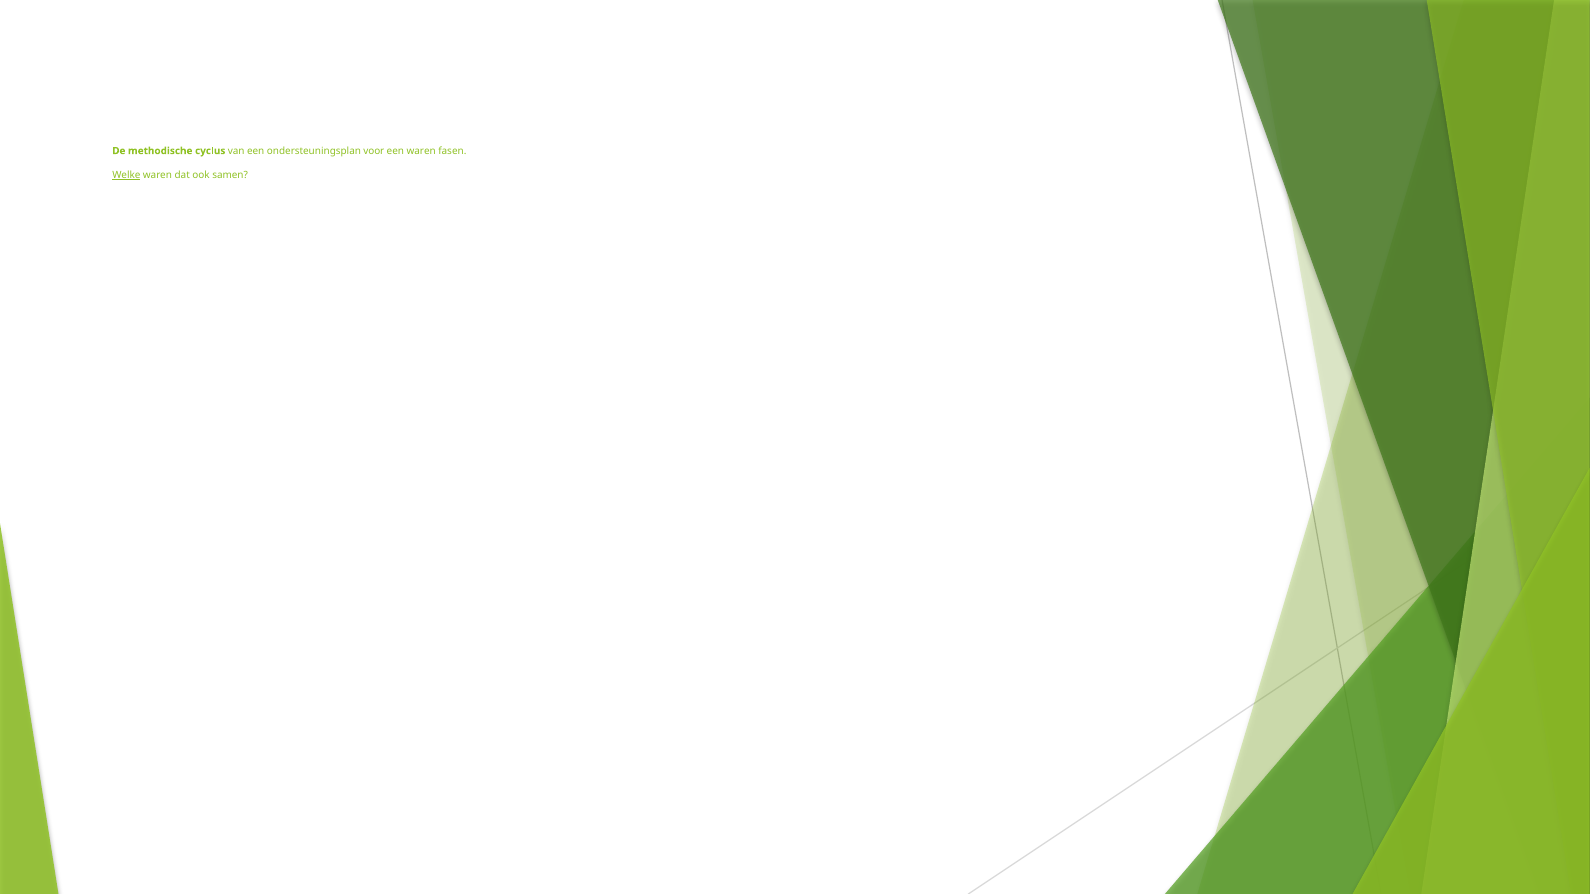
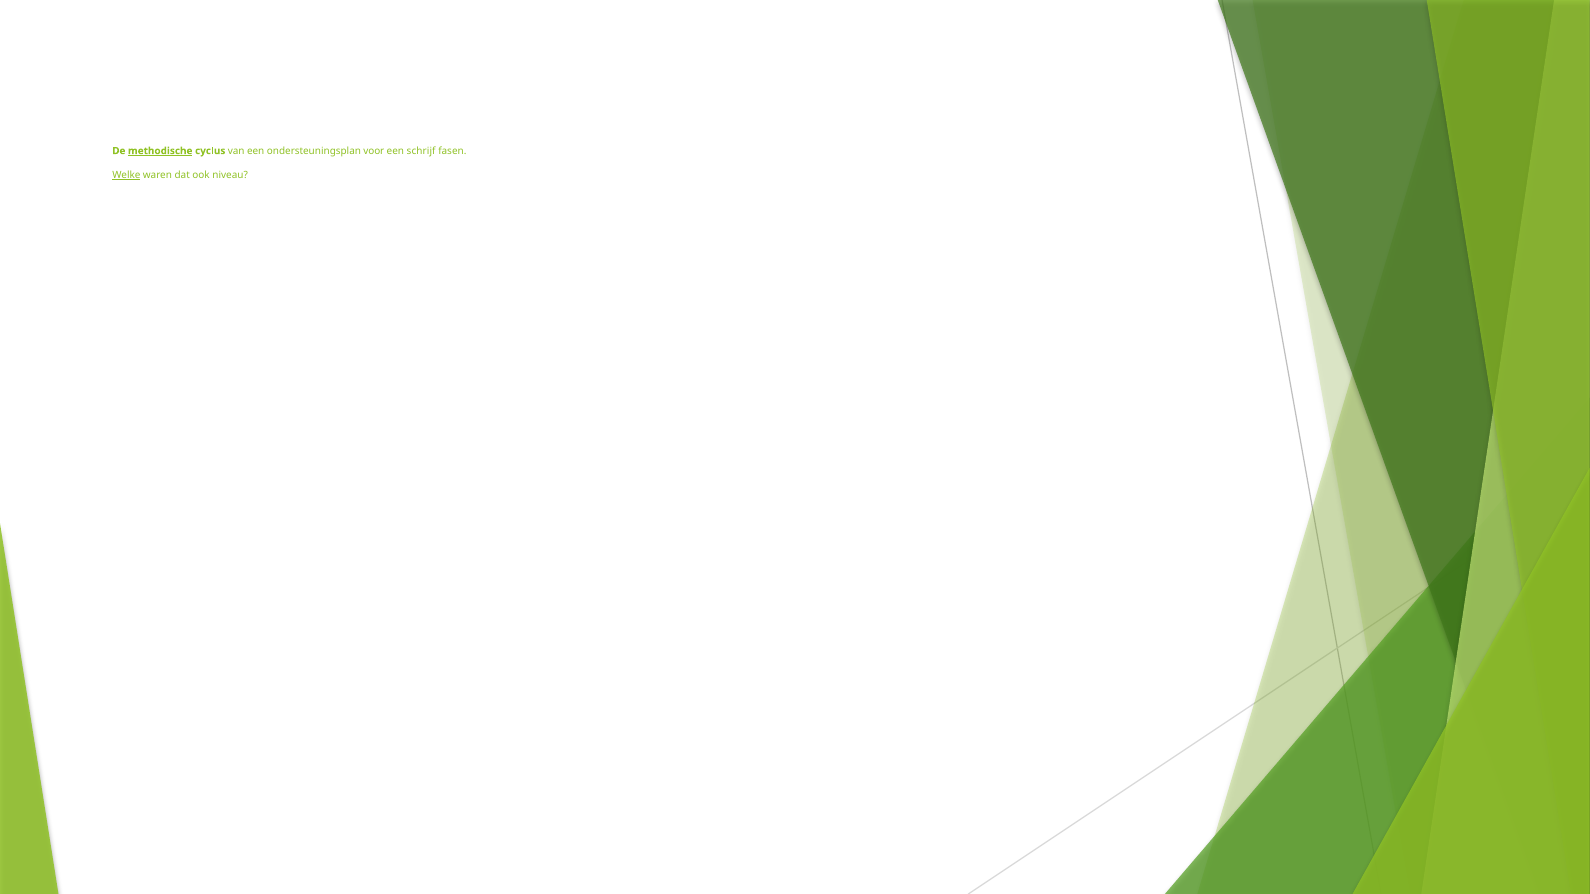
methodische underline: none -> present
een waren: waren -> schrijf
samen: samen -> niveau
